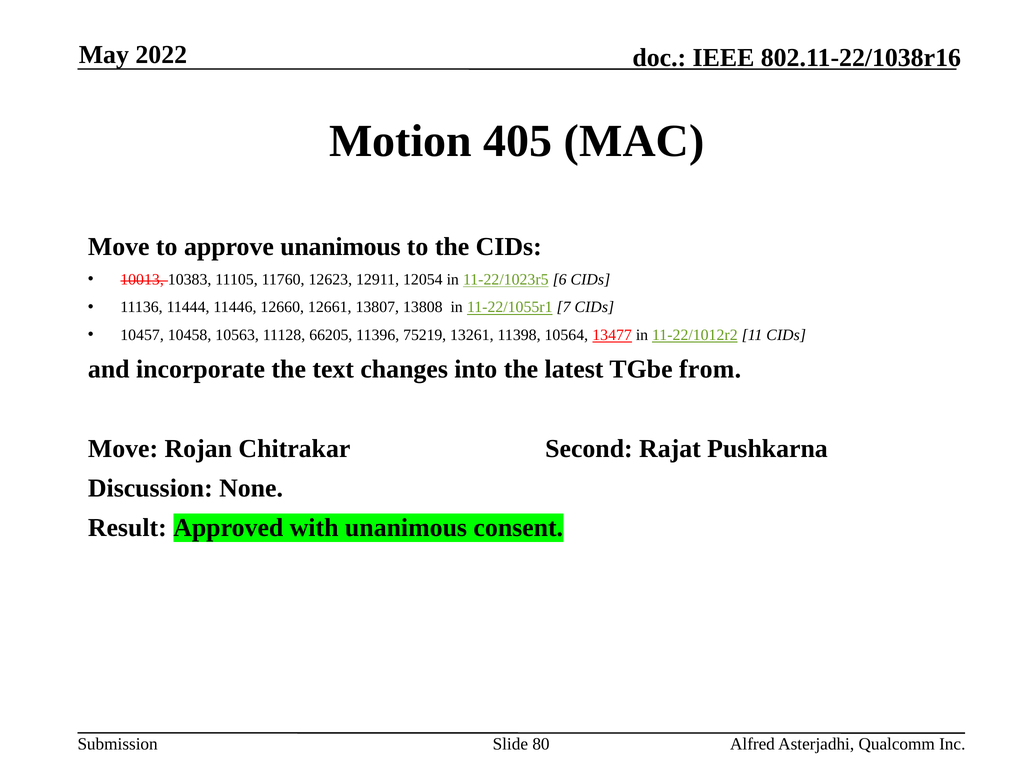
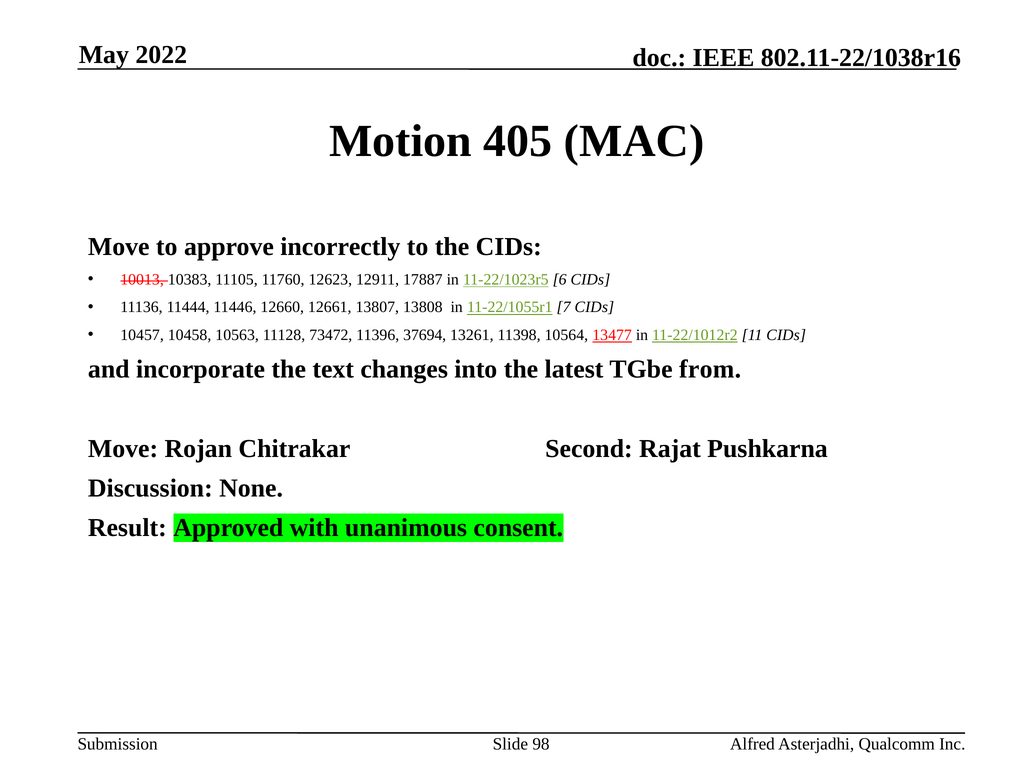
approve unanimous: unanimous -> incorrectly
12054: 12054 -> 17887
66205: 66205 -> 73472
75219: 75219 -> 37694
80: 80 -> 98
